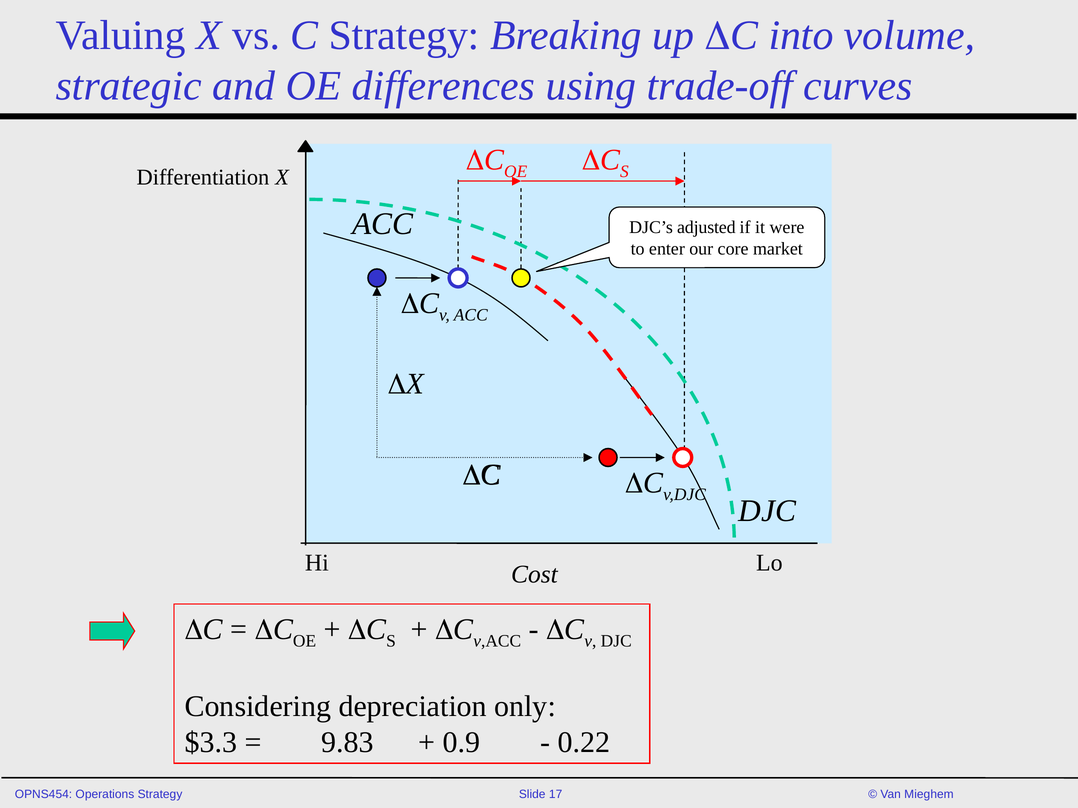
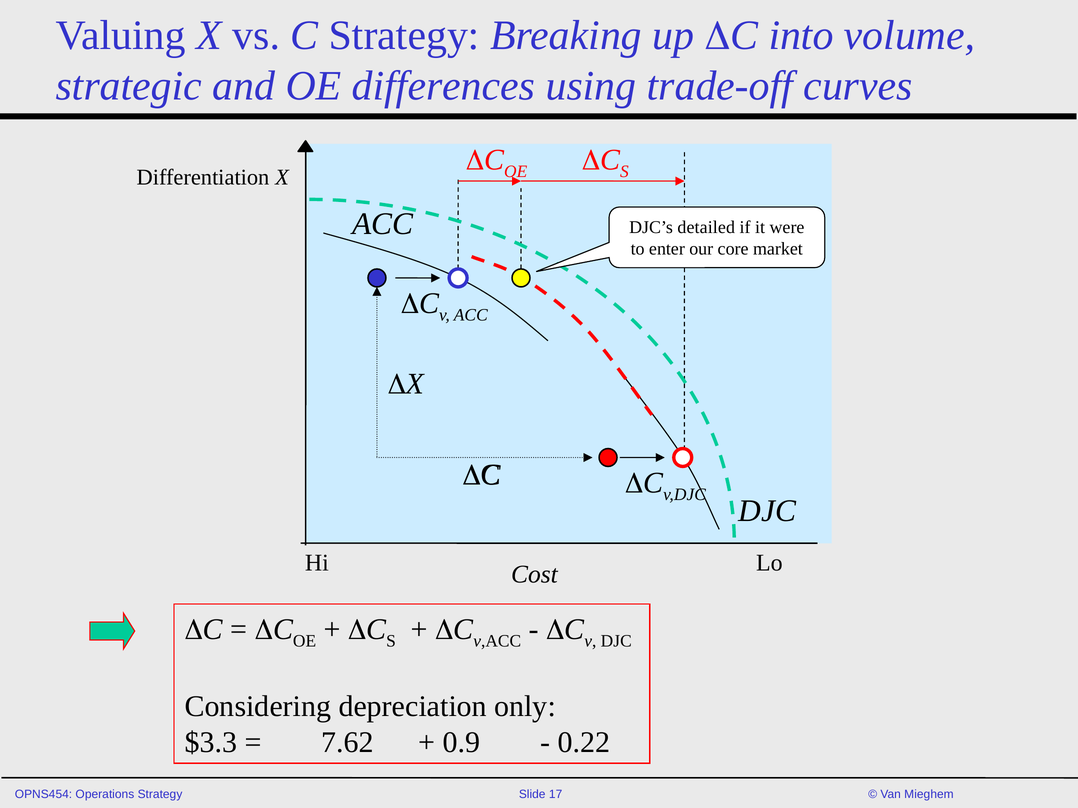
adjusted: adjusted -> detailed
9.83: 9.83 -> 7.62
